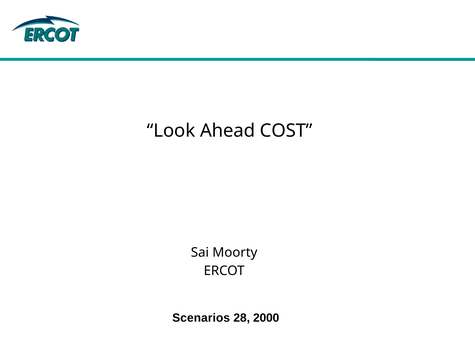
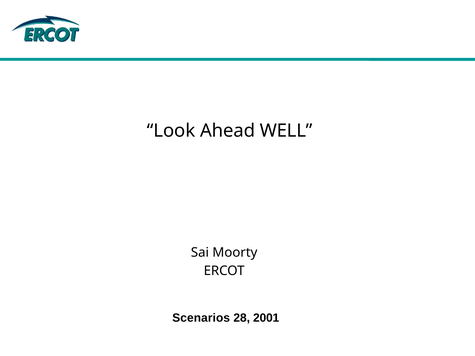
COST: COST -> WELL
2000: 2000 -> 2001
